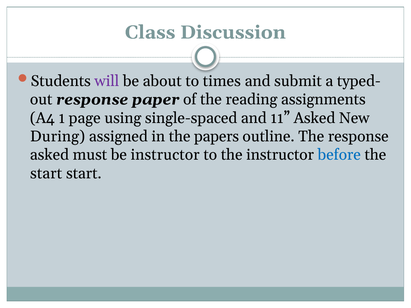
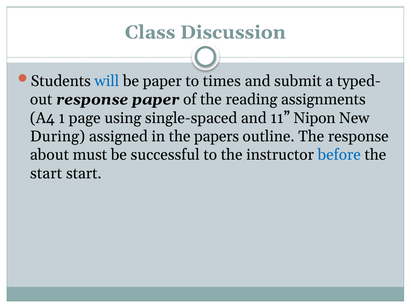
will colour: purple -> blue
be about: about -> paper
11 Asked: Asked -> Nipon
asked at (49, 155): asked -> about
be instructor: instructor -> successful
